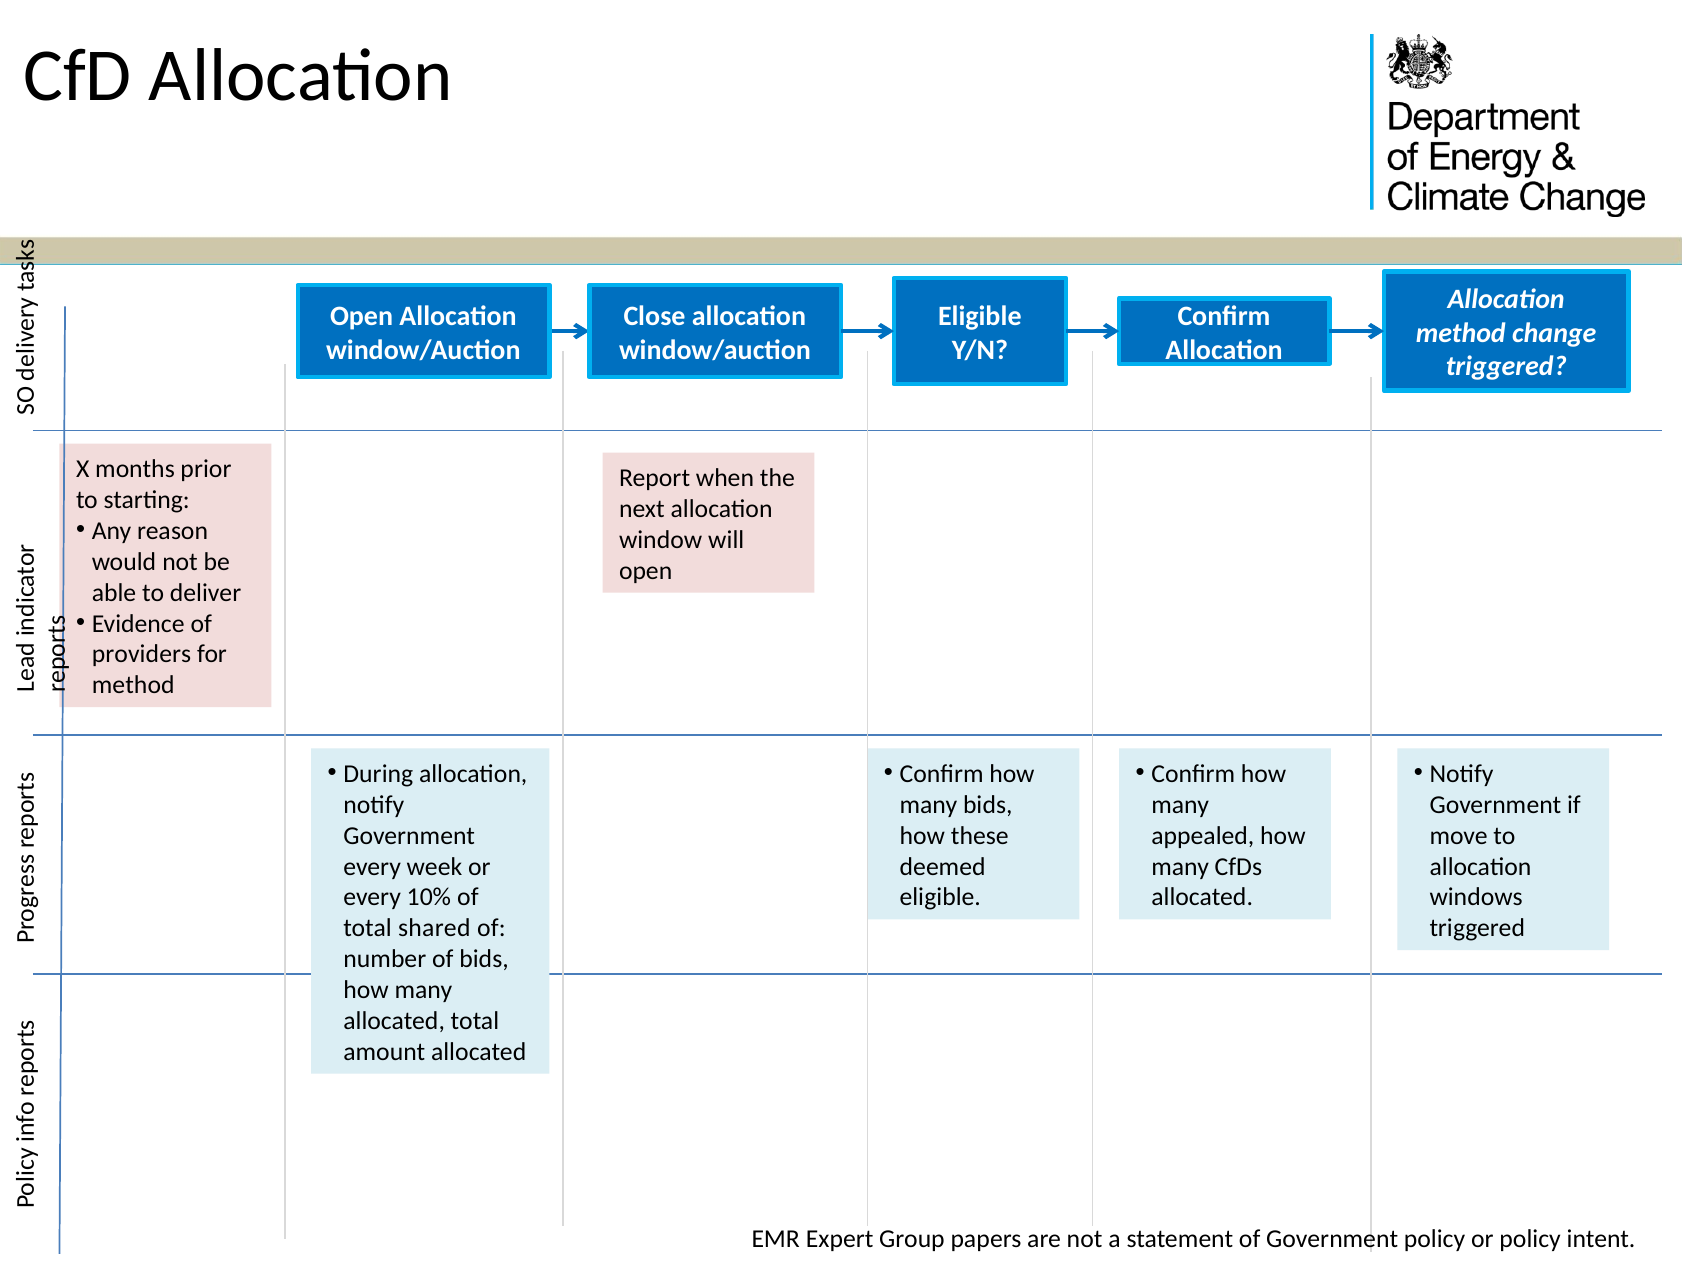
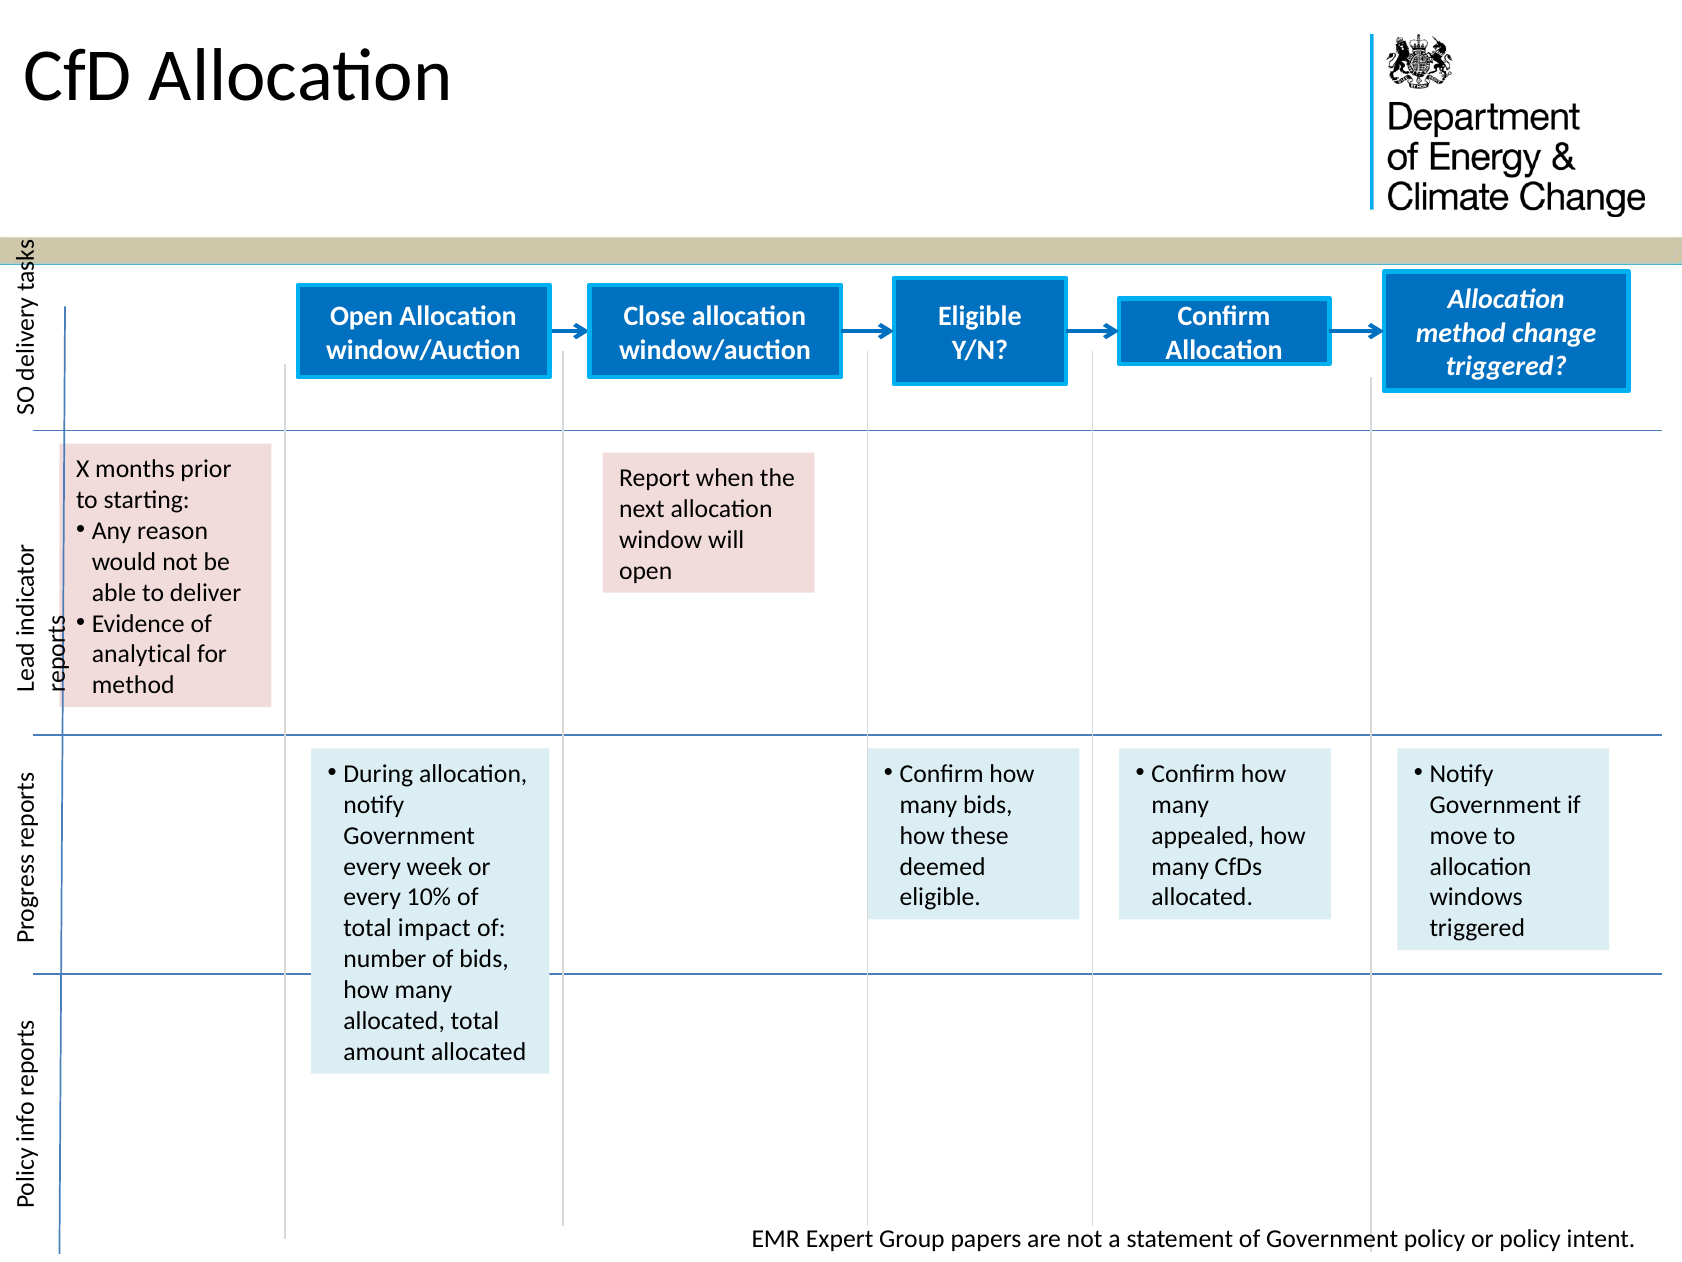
providers: providers -> analytical
shared: shared -> impact
